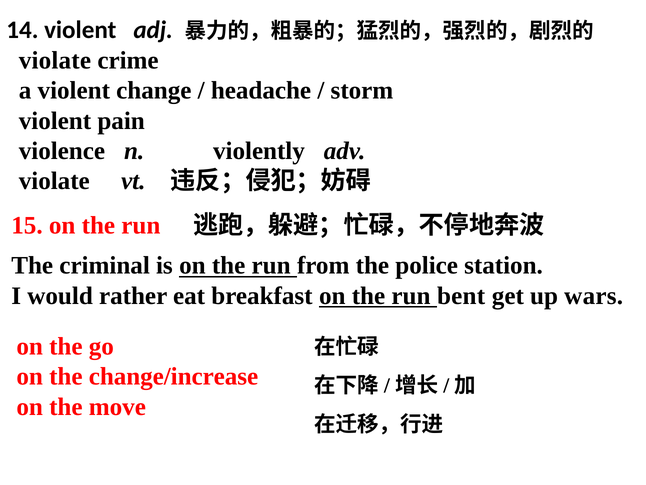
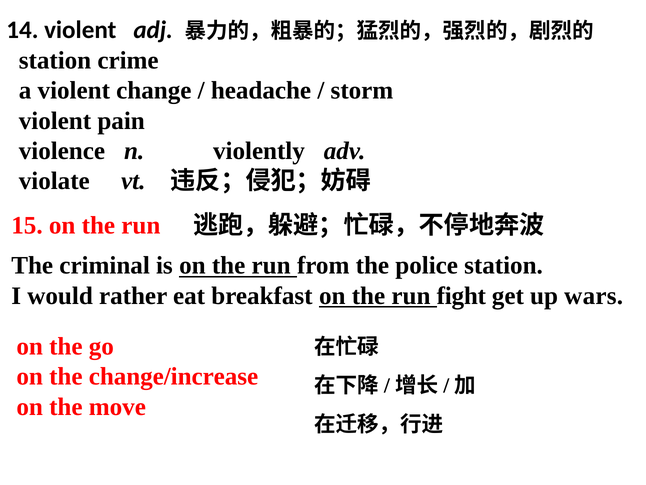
violate at (55, 60): violate -> station
bent: bent -> fight
